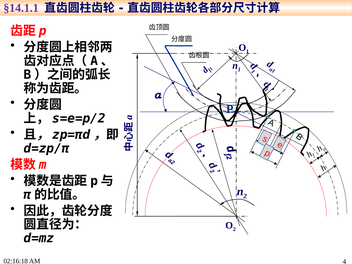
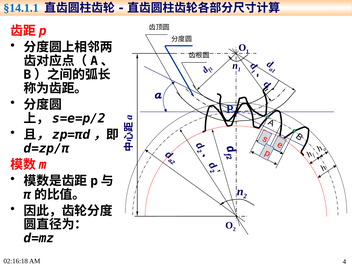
§14.1.1 colour: purple -> blue
